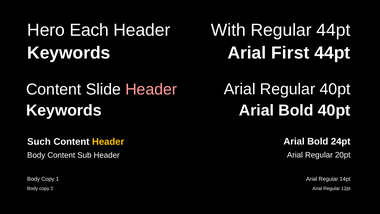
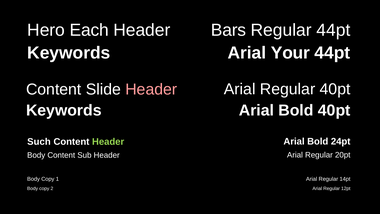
With: With -> Bars
First: First -> Your
Header at (108, 142) colour: yellow -> light green
